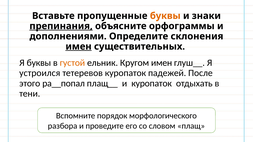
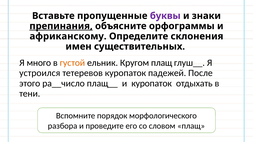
буквы at (165, 16) colour: orange -> purple
дополнениями: дополнениями -> африканскому
имен at (79, 47) underline: present -> none
Я буквы: буквы -> много
Кругом имен: имен -> плащ
ра__попал: ра__попал -> ра__число
